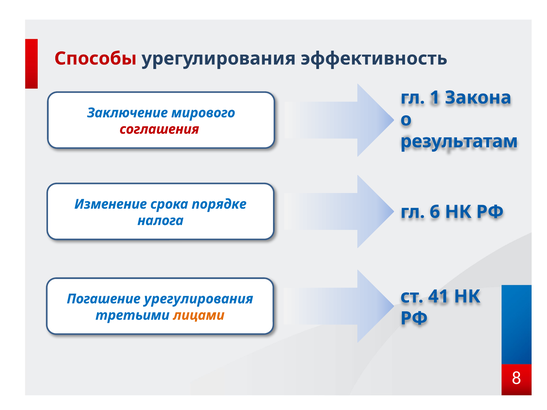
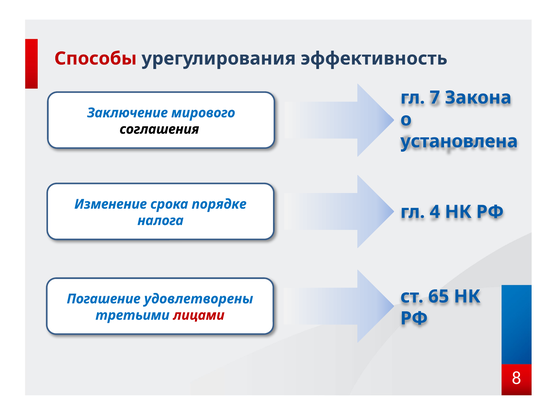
1: 1 -> 7
соглашения colour: red -> black
результатам: результатам -> установлена
6: 6 -> 4
41: 41 -> 65
Погашение урегулирования: урегулирования -> удовлетворены
лицами colour: orange -> red
